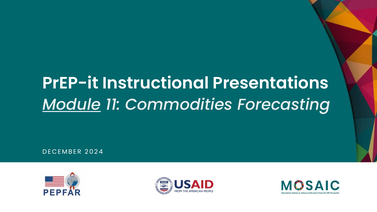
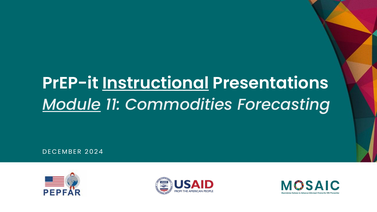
Instructional underline: none -> present
